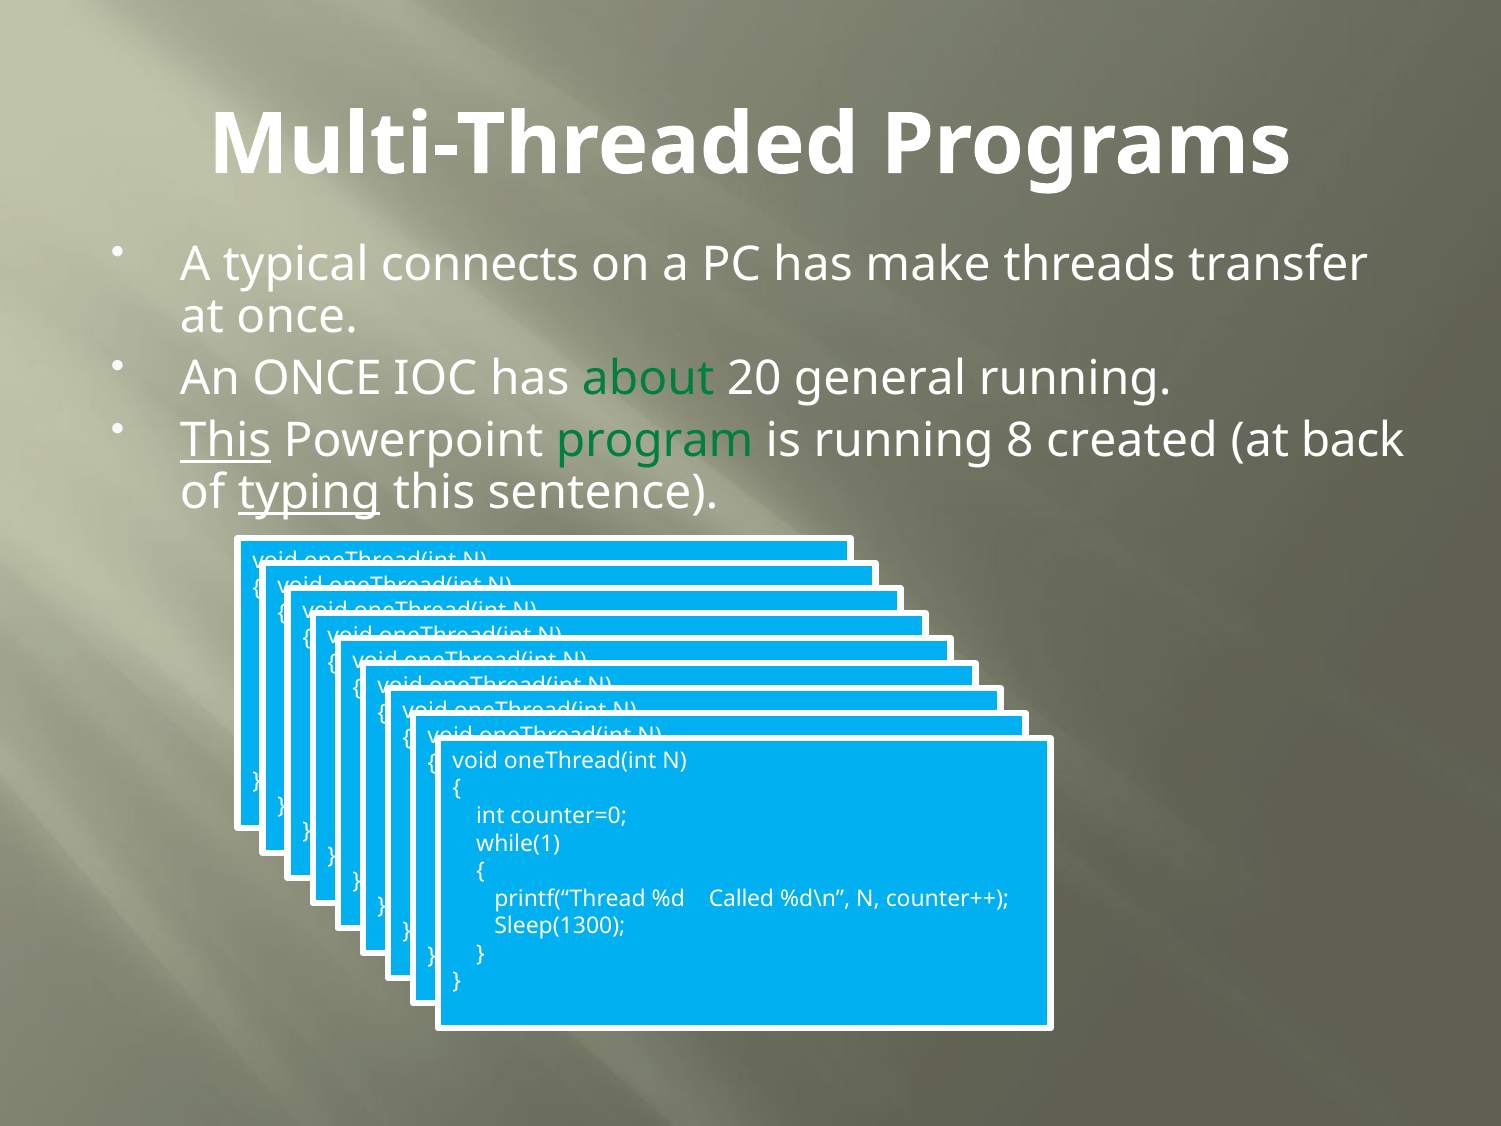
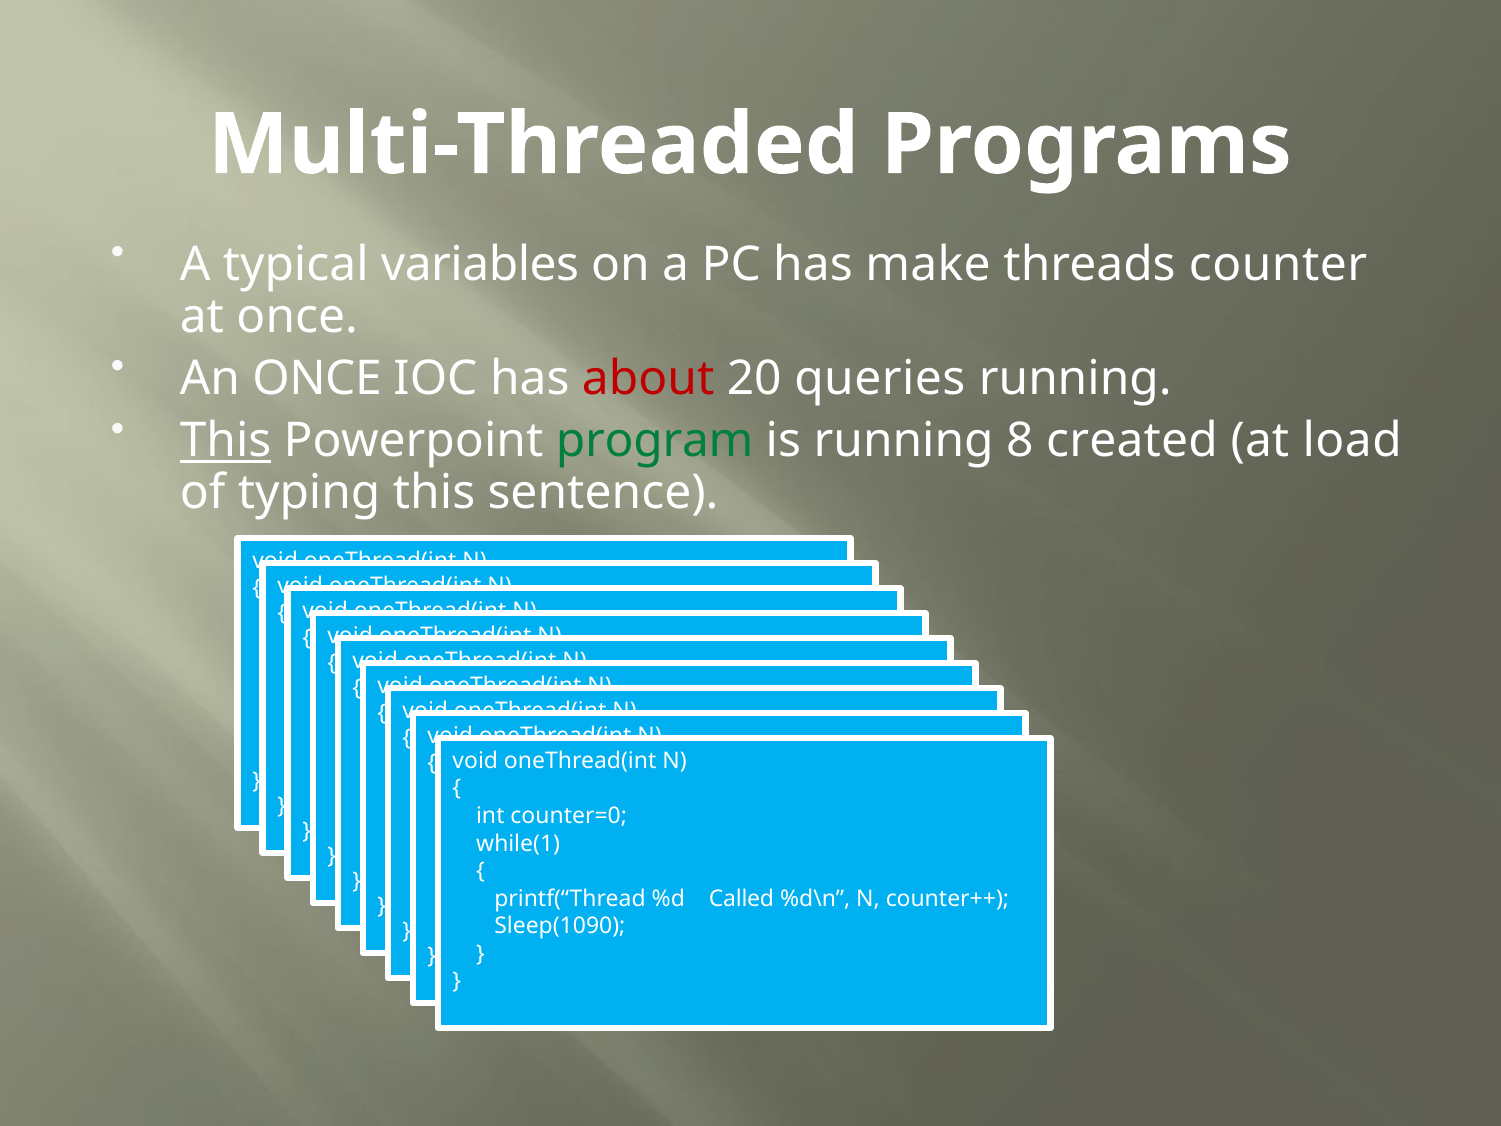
connects: connects -> variables
transfer: transfer -> counter
about colour: green -> red
general: general -> queries
back: back -> load
typing underline: present -> none
Sleep(1300: Sleep(1300 -> Sleep(1090
